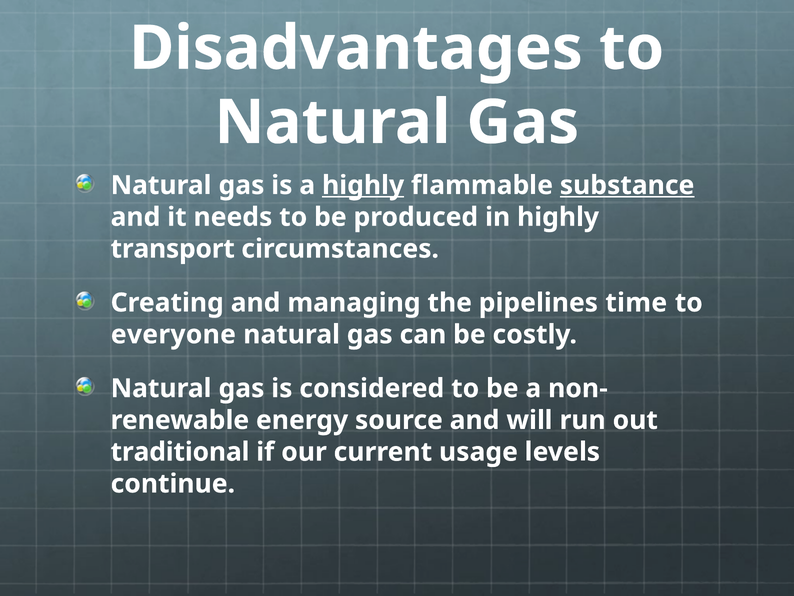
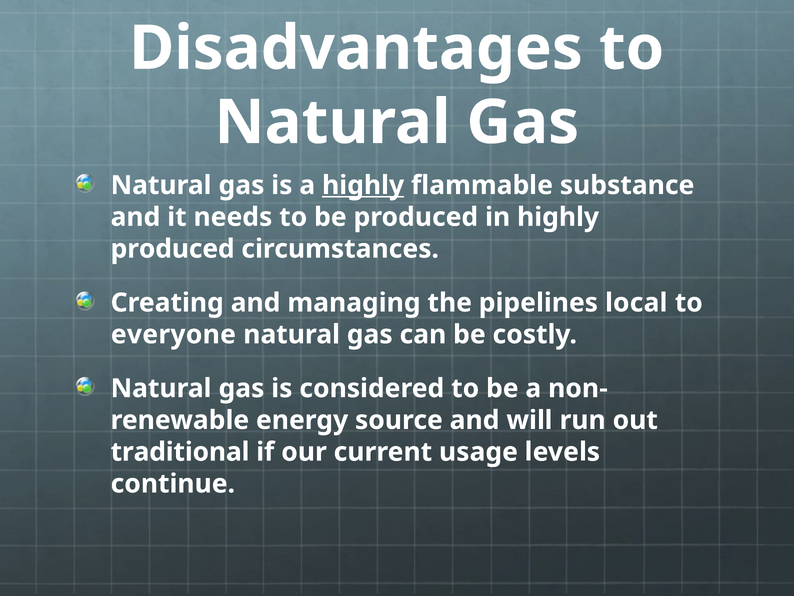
substance underline: present -> none
transport at (173, 249): transport -> produced
time: time -> local
